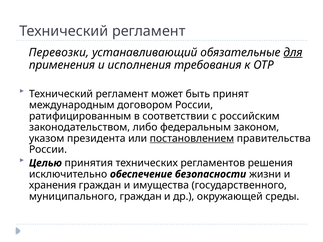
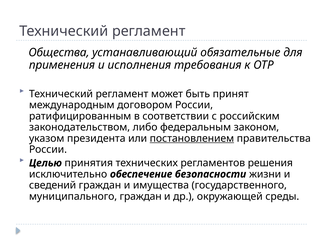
Перевозки: Перевозки -> Общества
для underline: present -> none
хранения: хранения -> сведений
